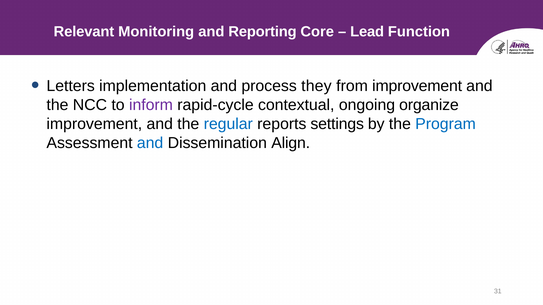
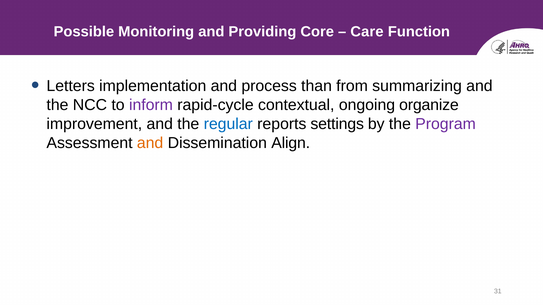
Relevant: Relevant -> Possible
Reporting: Reporting -> Providing
Lead: Lead -> Care
they: they -> than
from improvement: improvement -> summarizing
Program colour: blue -> purple
and at (150, 143) colour: blue -> orange
